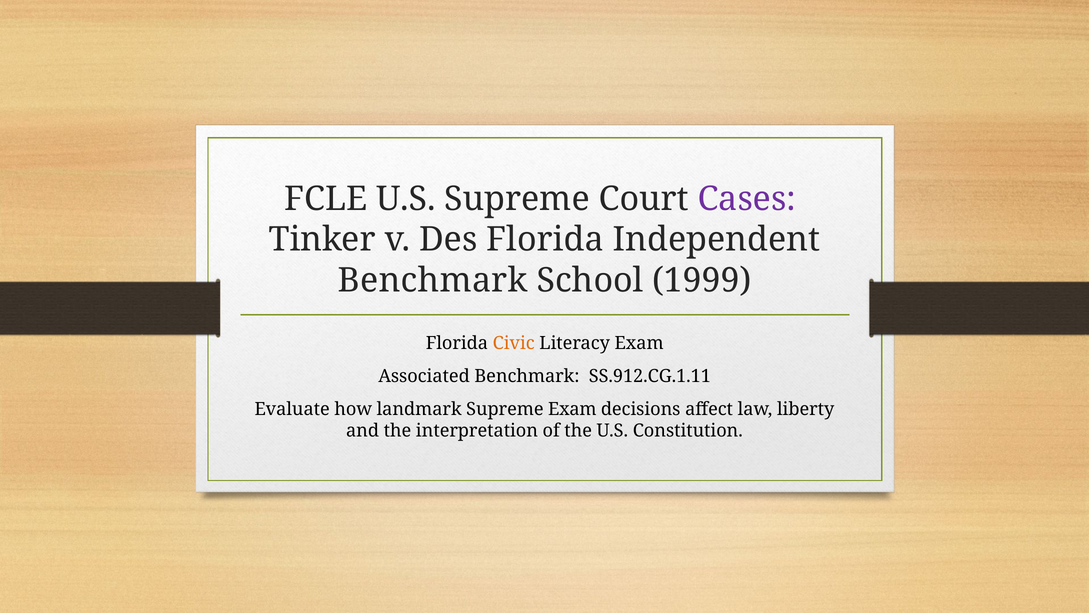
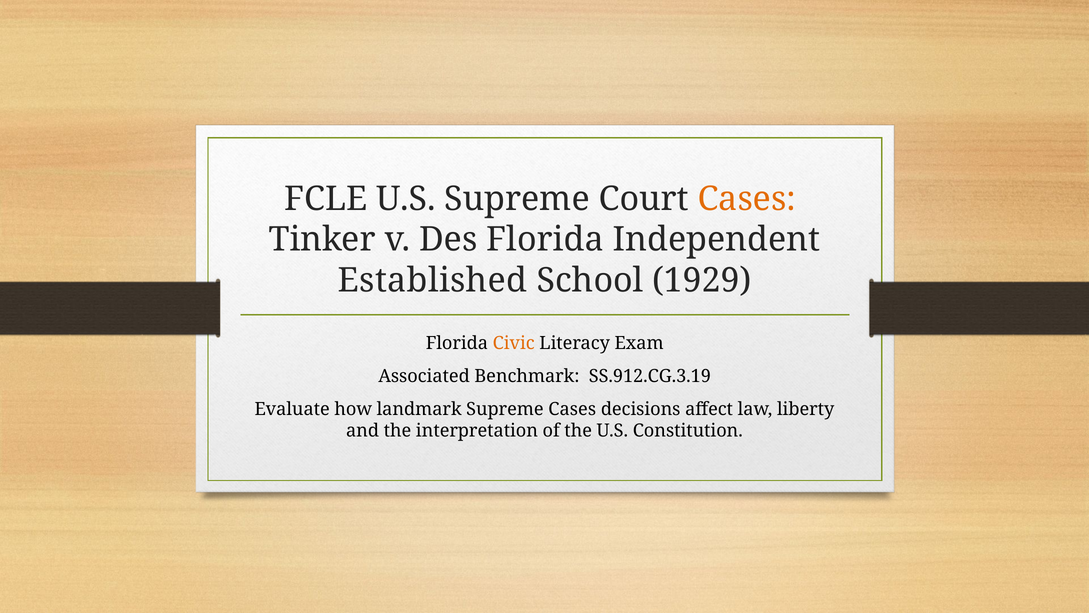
Cases at (747, 199) colour: purple -> orange
Benchmark at (433, 280): Benchmark -> Established
1999: 1999 -> 1929
SS.912.CG.1.11: SS.912.CG.1.11 -> SS.912.CG.3.19
Supreme Exam: Exam -> Cases
